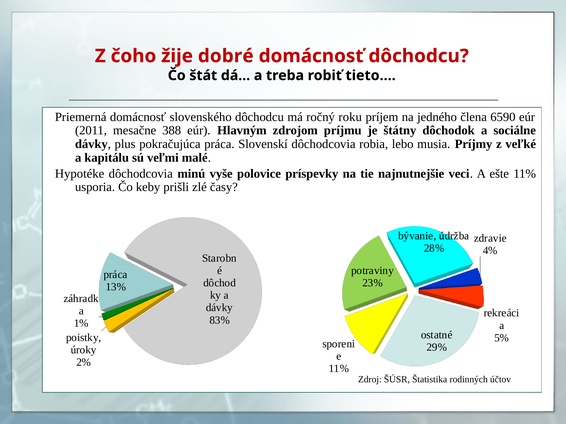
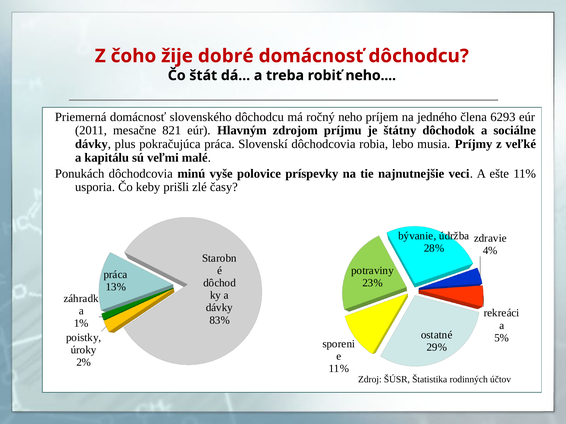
robiť tieto: tieto -> neho
ročný roku: roku -> neho
6590: 6590 -> 6293
388: 388 -> 821
Hypotéke: Hypotéke -> Ponukách
